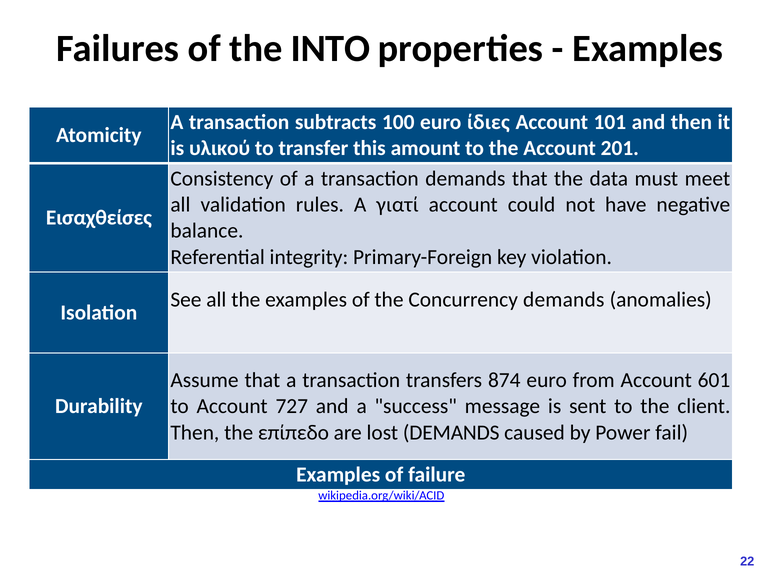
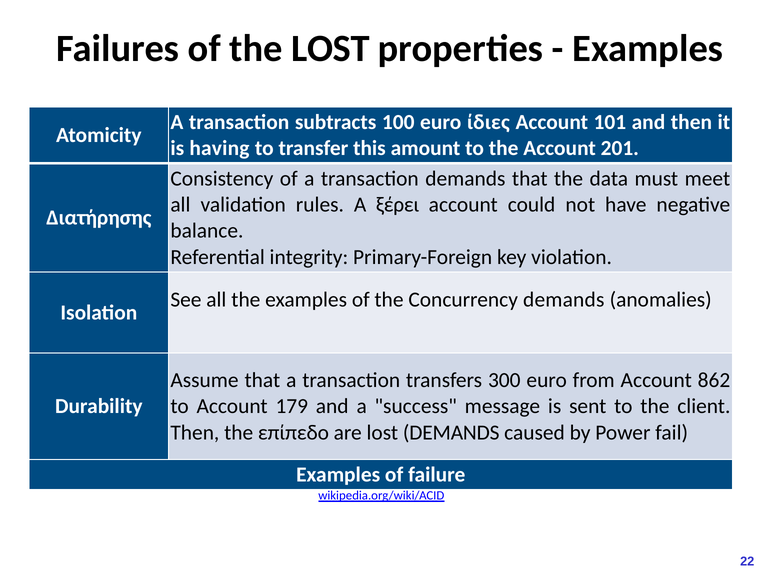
the INTO: INTO -> LOST
υλικού: υλικού -> having
γιατί: γιατί -> ξέρει
Εισαχθείσες: Εισαχθείσες -> Διατήρησης
874: 874 -> 300
601: 601 -> 862
727: 727 -> 179
